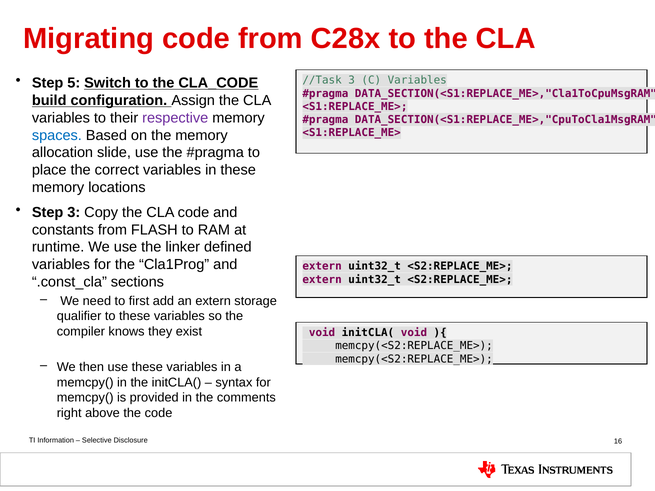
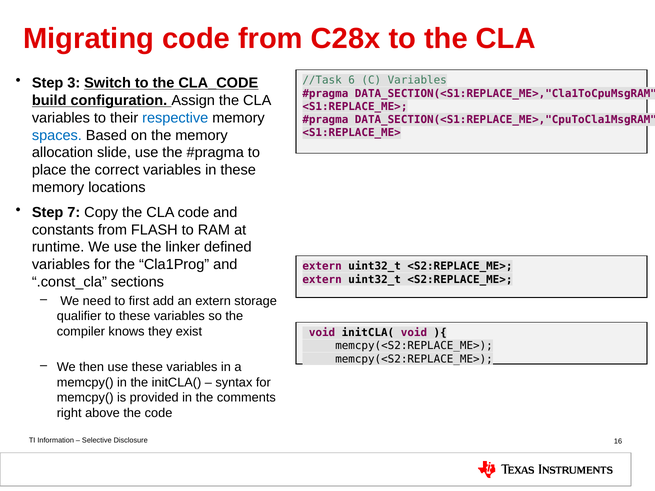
5: 5 -> 3
//Task 3: 3 -> 6
respective colour: purple -> blue
Step 3: 3 -> 7
